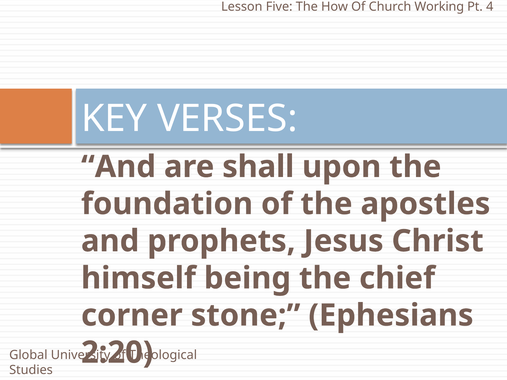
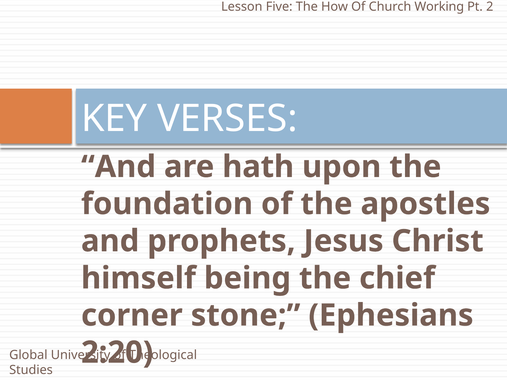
4: 4 -> 2
shall: shall -> hath
